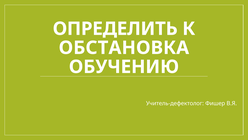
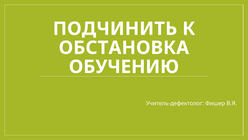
ОПРЕДЕЛИТЬ: ОПРЕДЕЛИТЬ -> ПОДЧИНИТЬ
